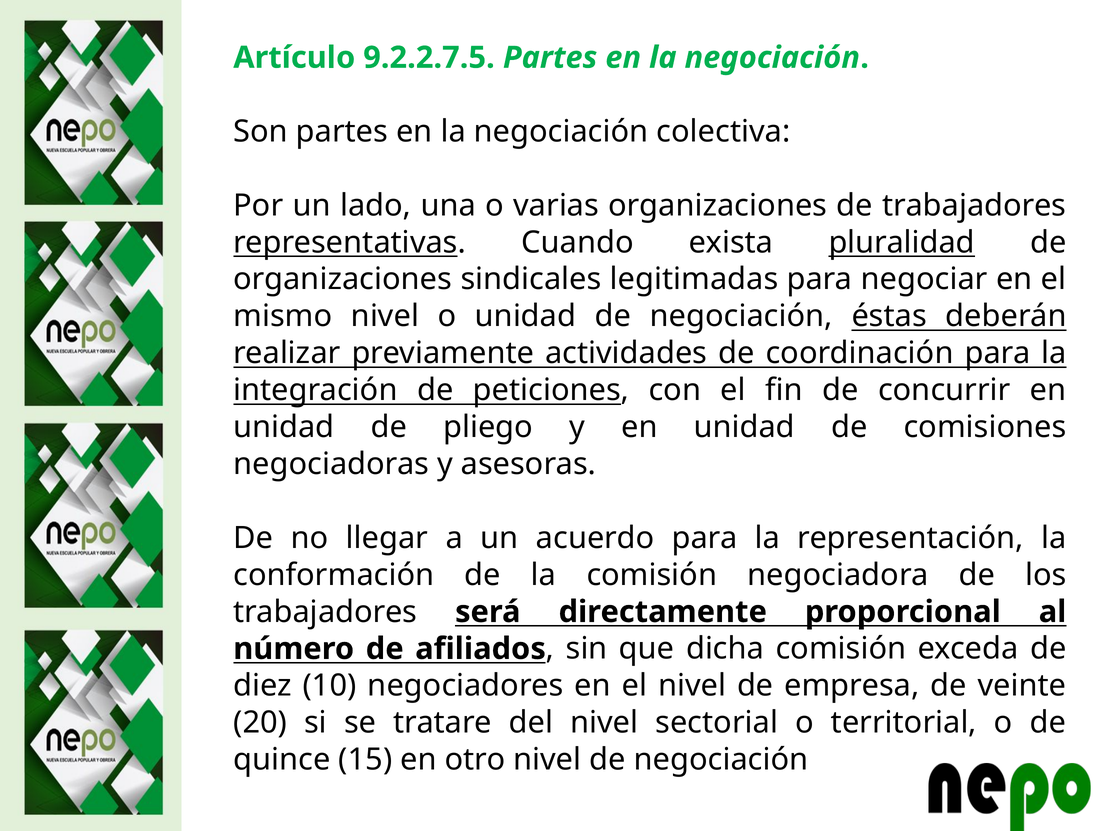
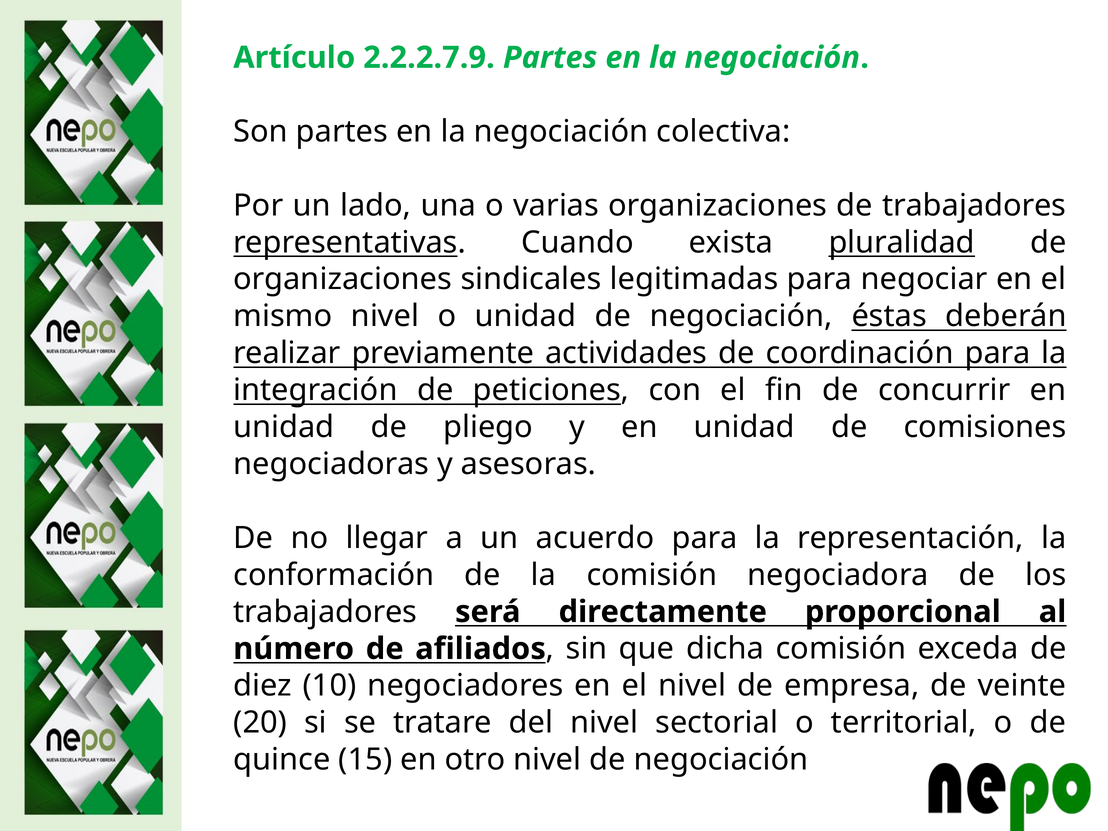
9.2.2.7.5: 9.2.2.7.5 -> 2.2.2.7.9
